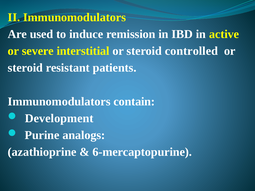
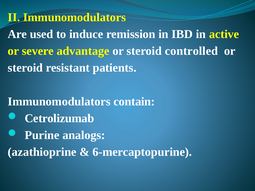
interstitial: interstitial -> advantage
Development: Development -> Cetrolizumab
